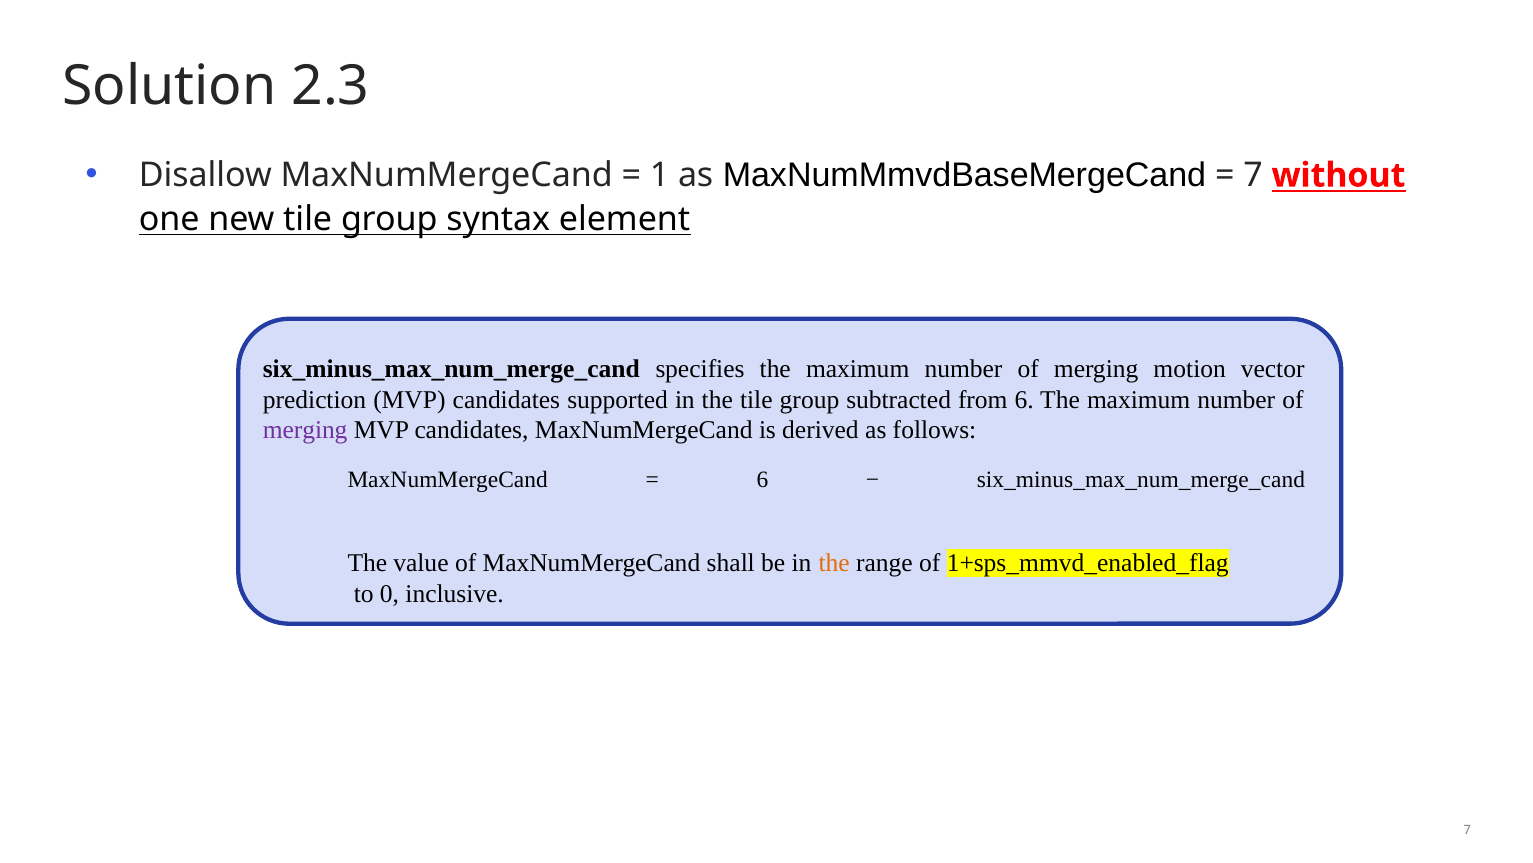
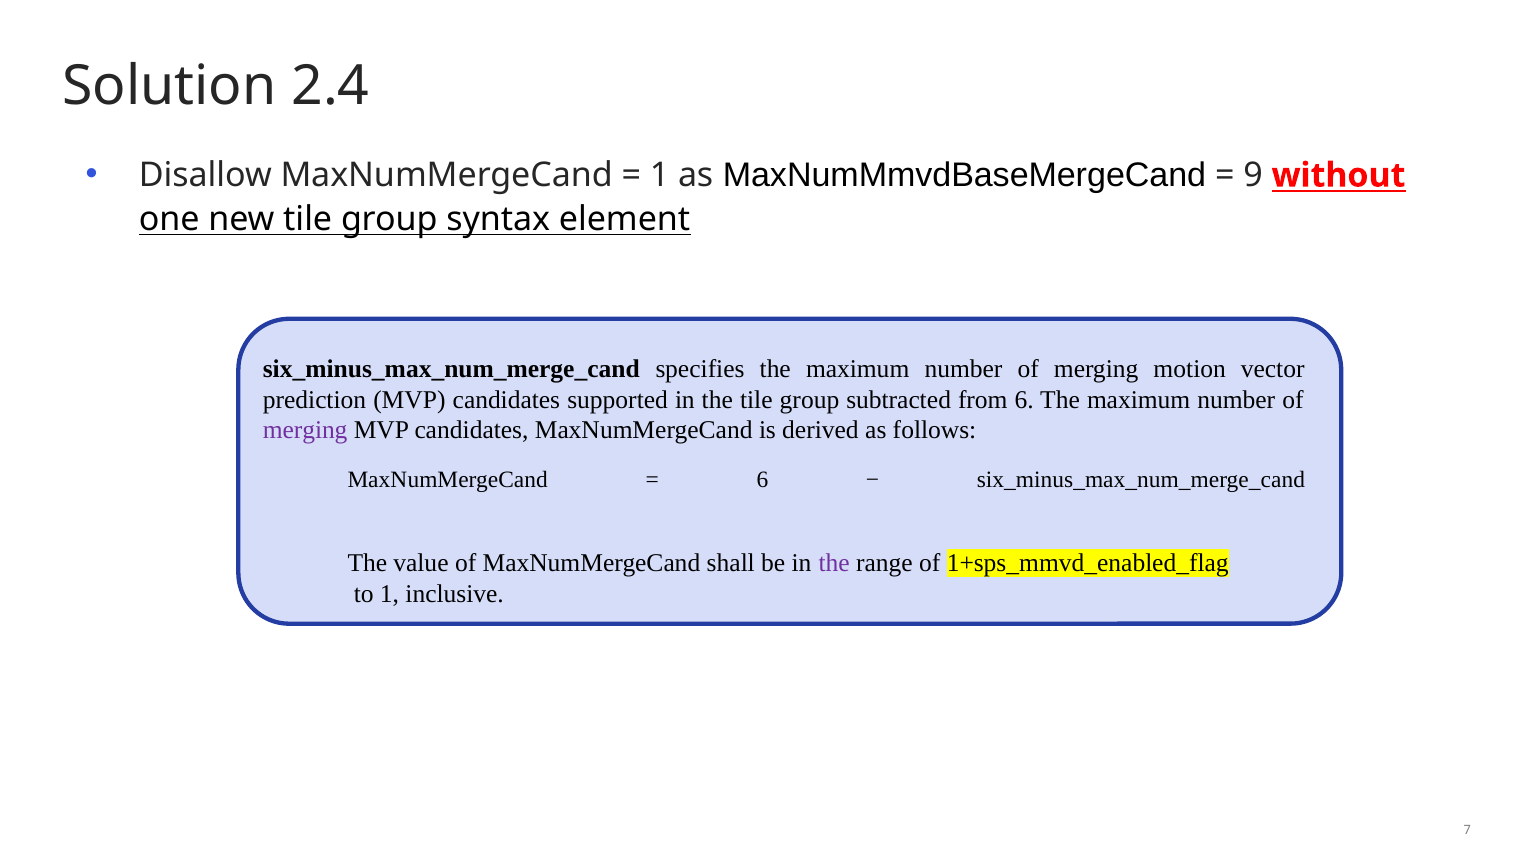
2.3: 2.3 -> 2.4
7 at (1253, 175): 7 -> 9
the at (834, 563) colour: orange -> purple
to 0: 0 -> 1
